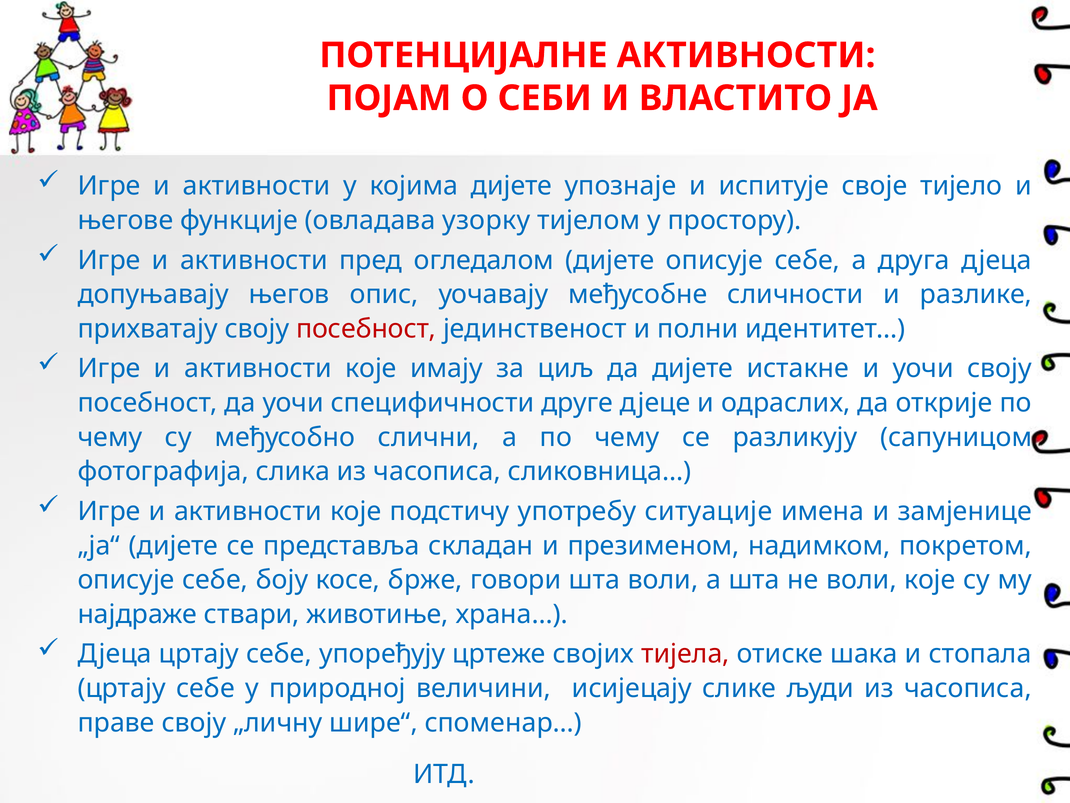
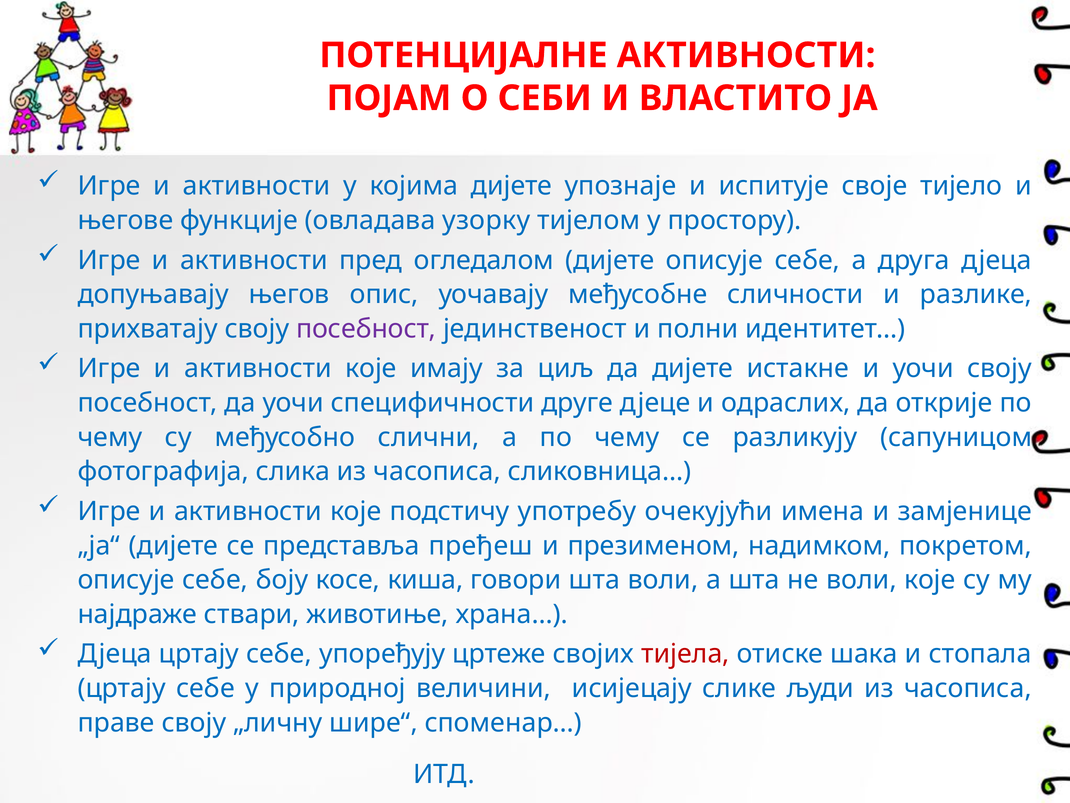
посебност at (366, 329) colour: red -> purple
ситуације: ситуације -> очекујући
складан: складан -> пређеш
брже: брже -> киша
